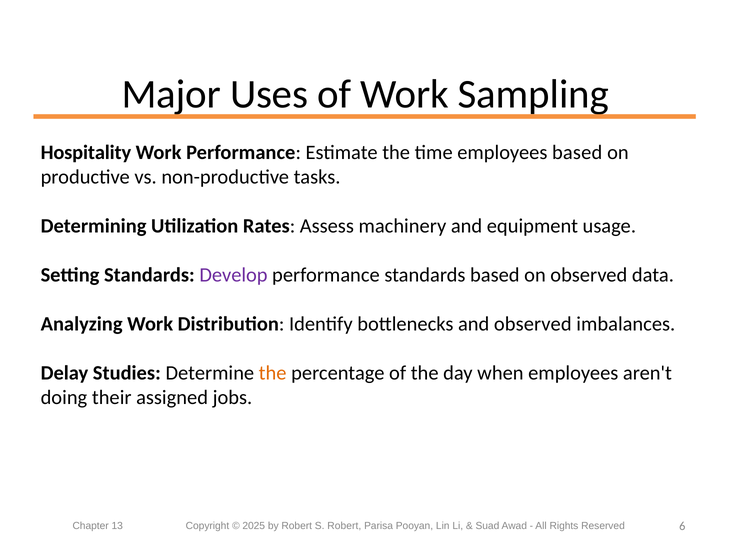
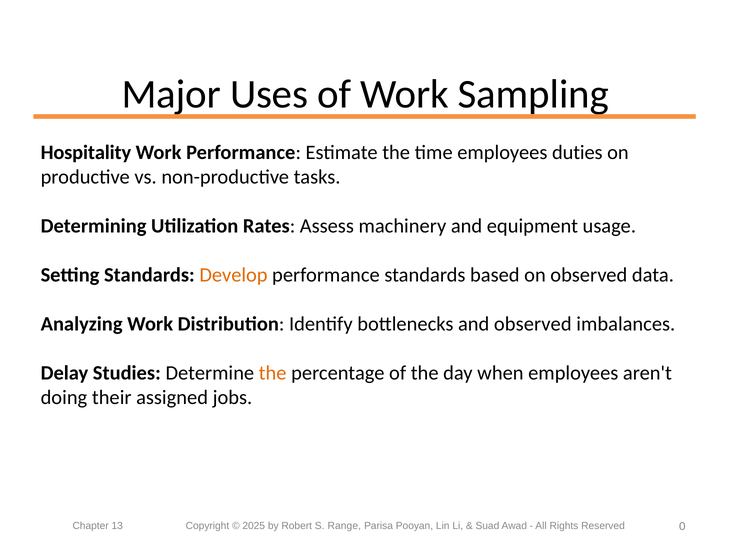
employees based: based -> duties
Develop colour: purple -> orange
S Robert: Robert -> Range
6: 6 -> 0
